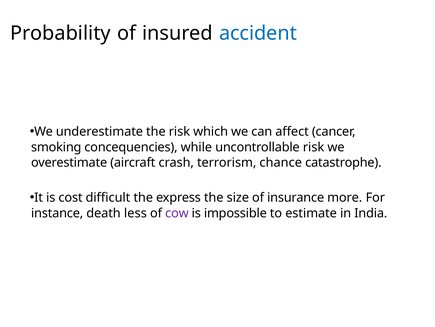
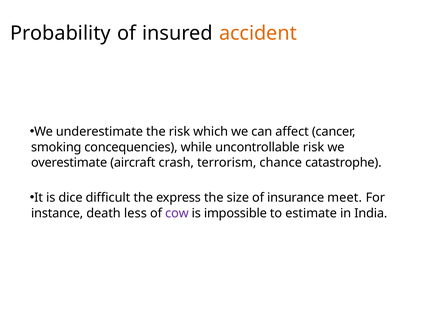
accident colour: blue -> orange
cost: cost -> dice
more: more -> meet
